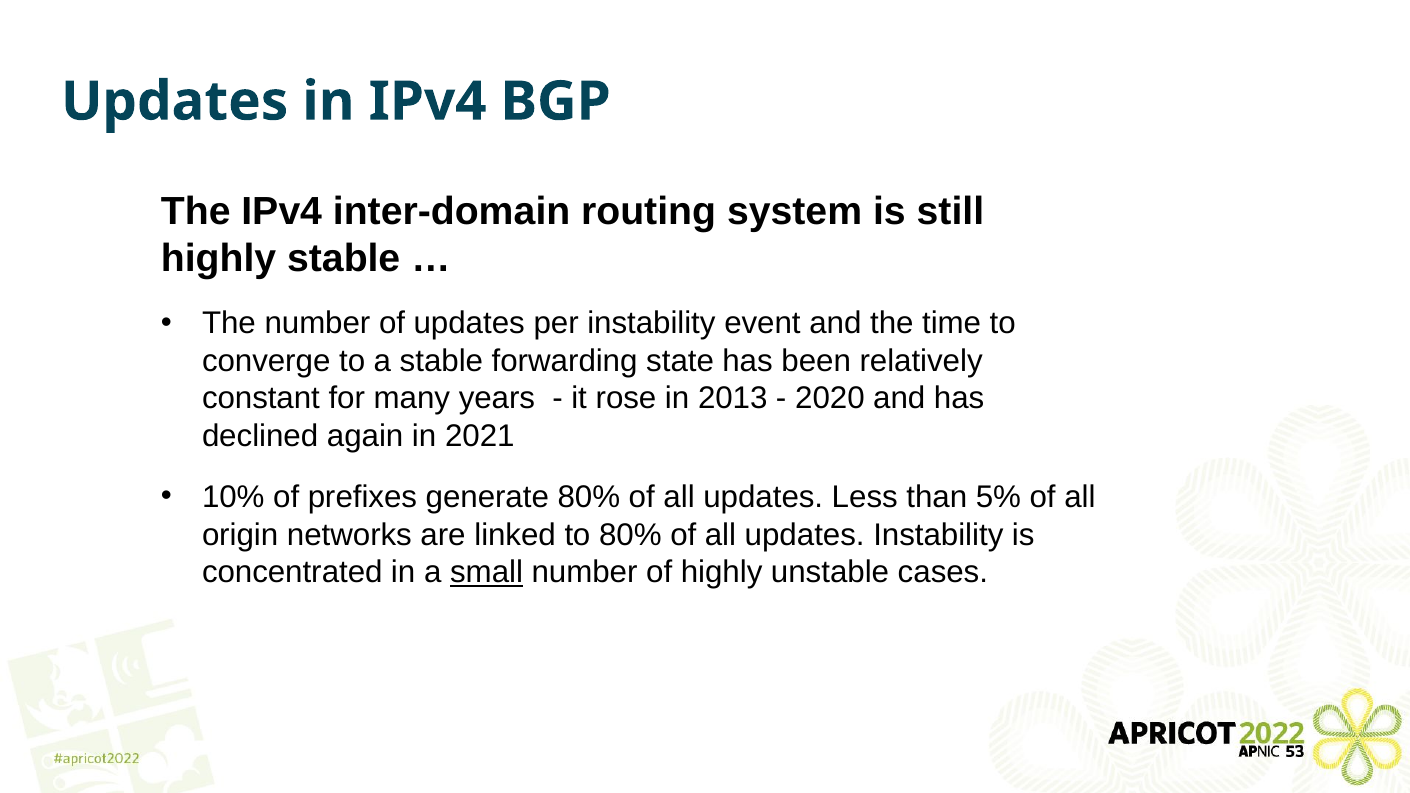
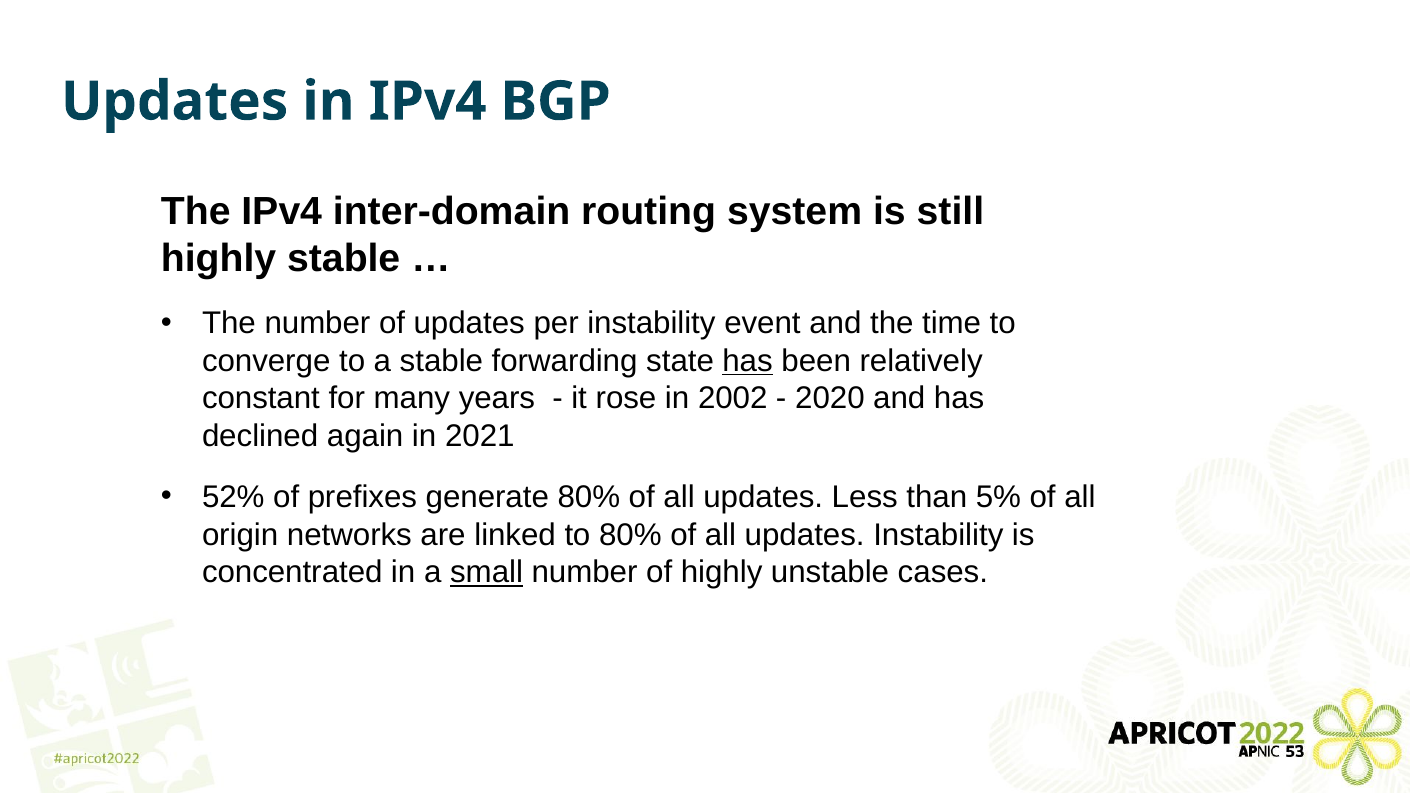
has at (748, 361) underline: none -> present
2013: 2013 -> 2002
10%: 10% -> 52%
